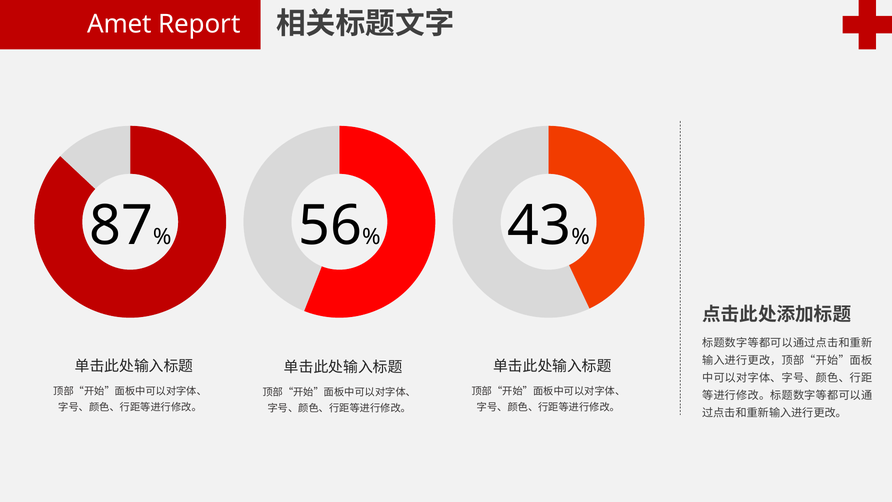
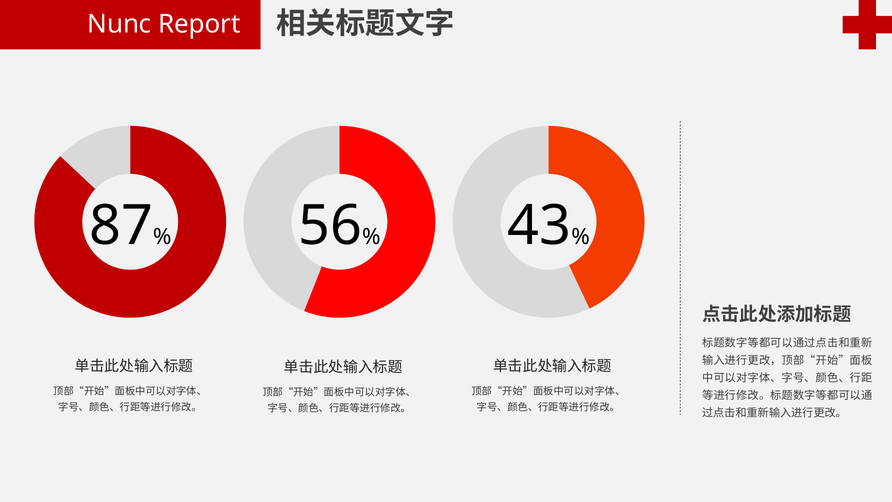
Amet: Amet -> Nunc
